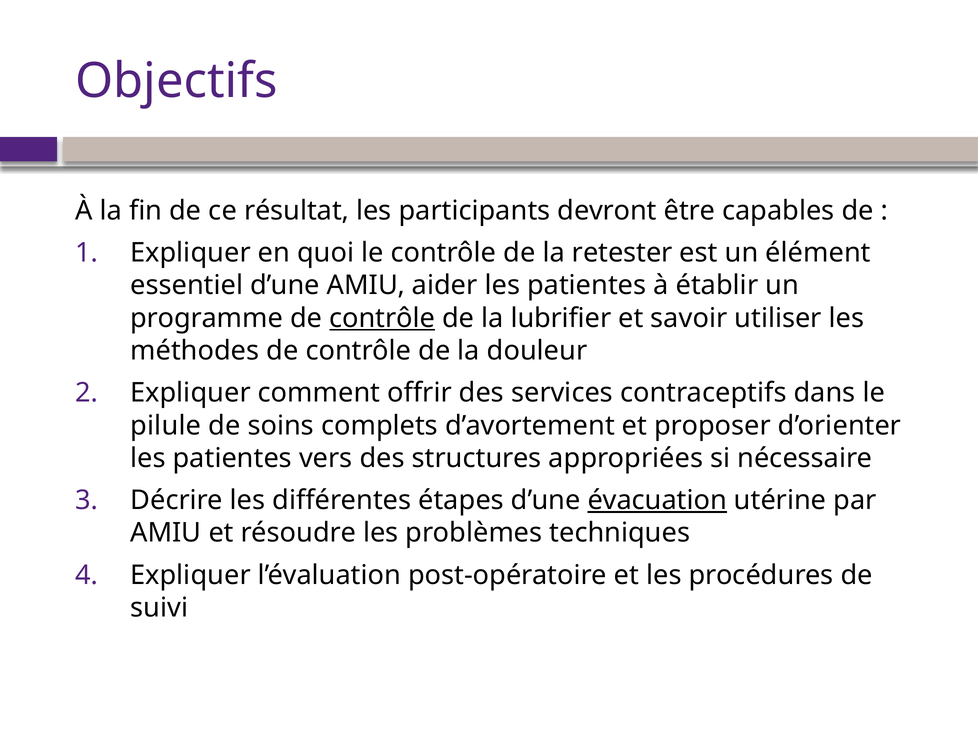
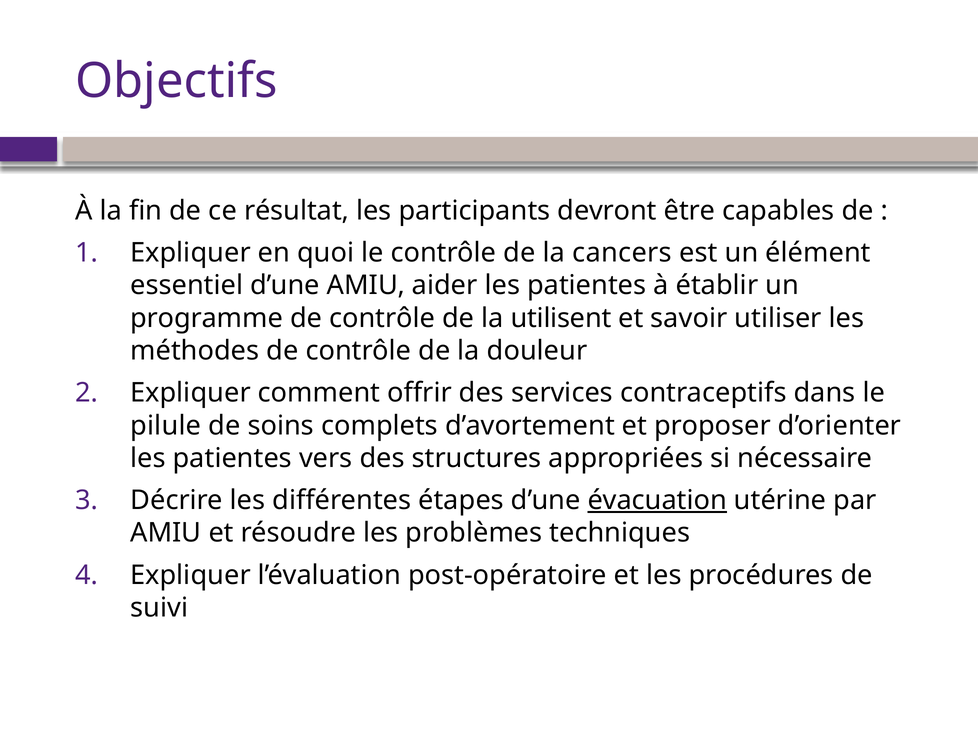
retester: retester -> cancers
contrôle at (382, 318) underline: present -> none
lubrifier: lubrifier -> utilisent
